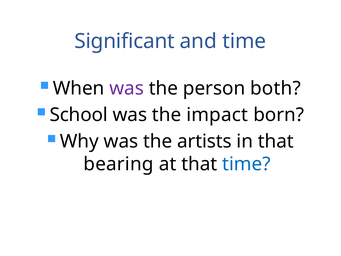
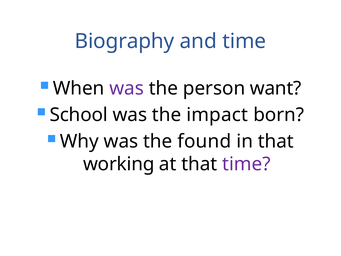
Significant: Significant -> Biography
both: both -> want
artists: artists -> found
bearing: bearing -> working
time at (246, 164) colour: blue -> purple
